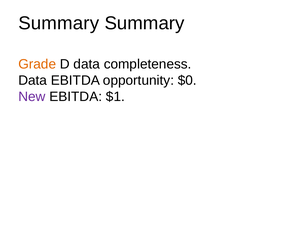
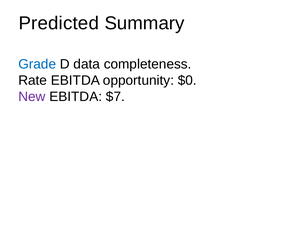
Summary at (59, 23): Summary -> Predicted
Grade colour: orange -> blue
Data at (33, 80): Data -> Rate
$1: $1 -> $7
